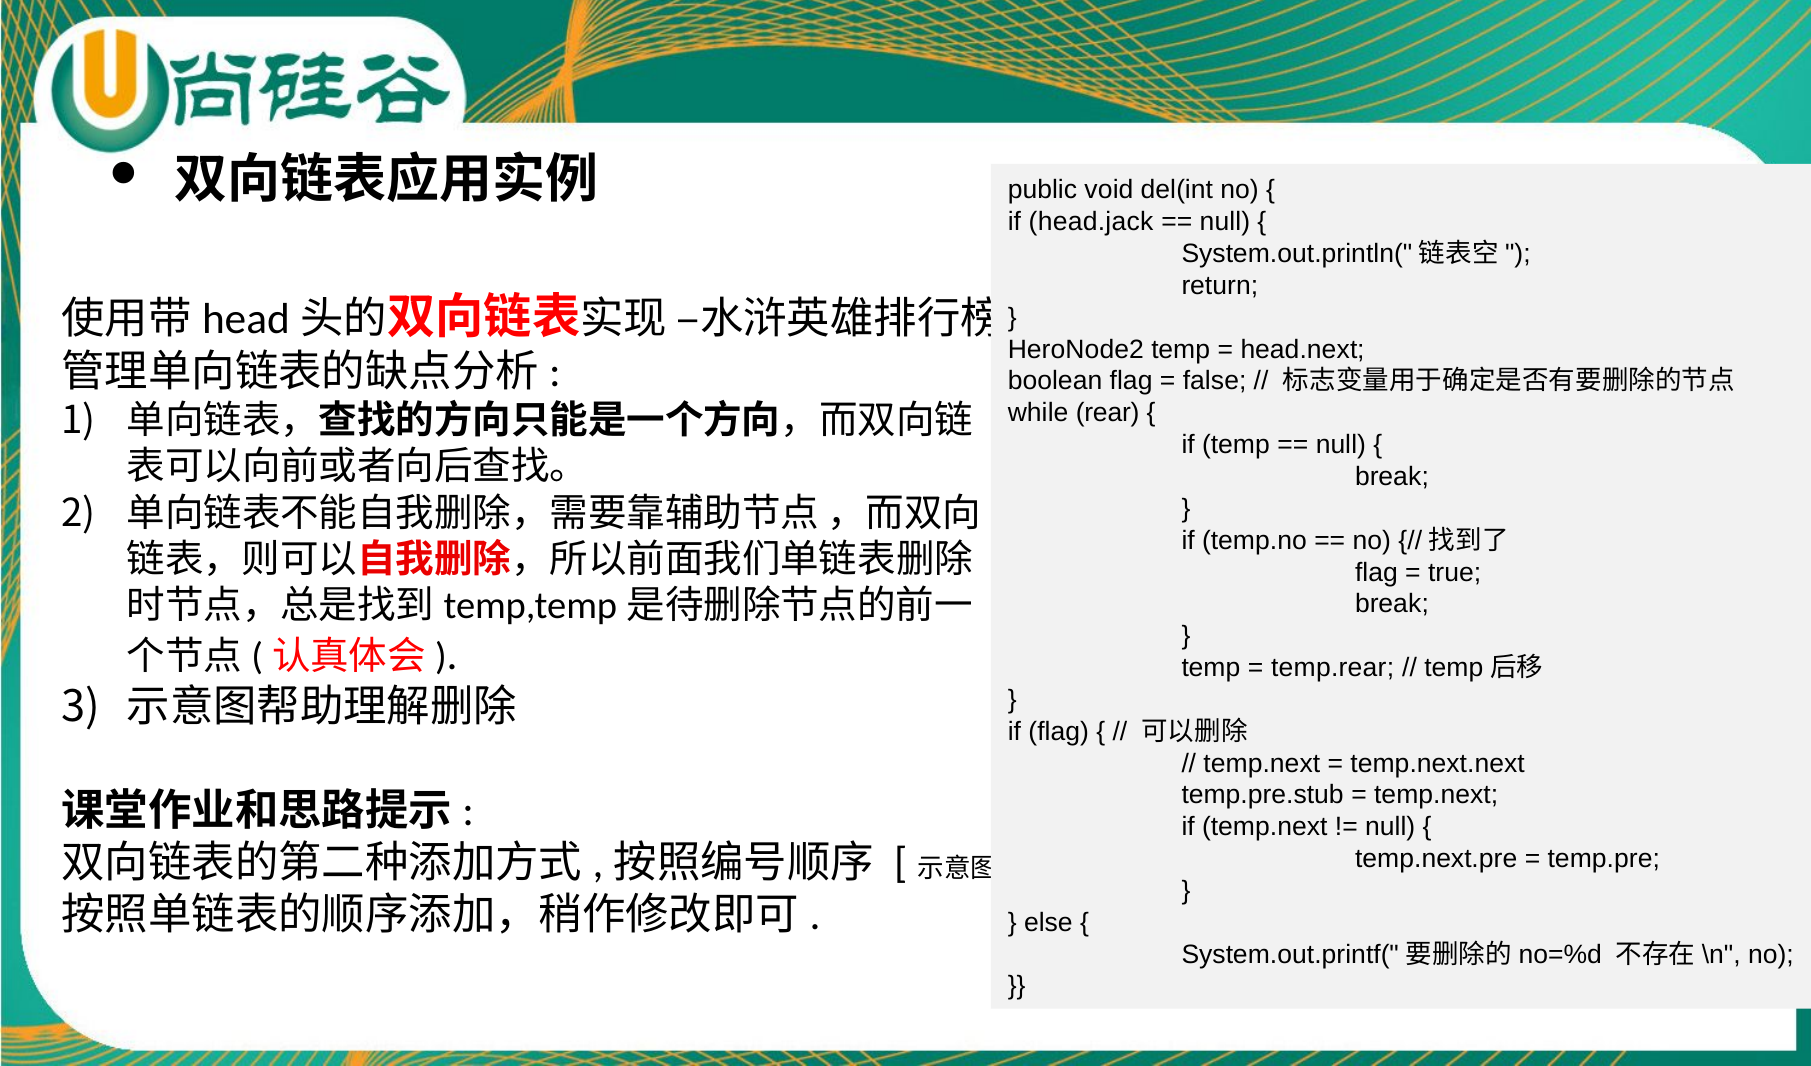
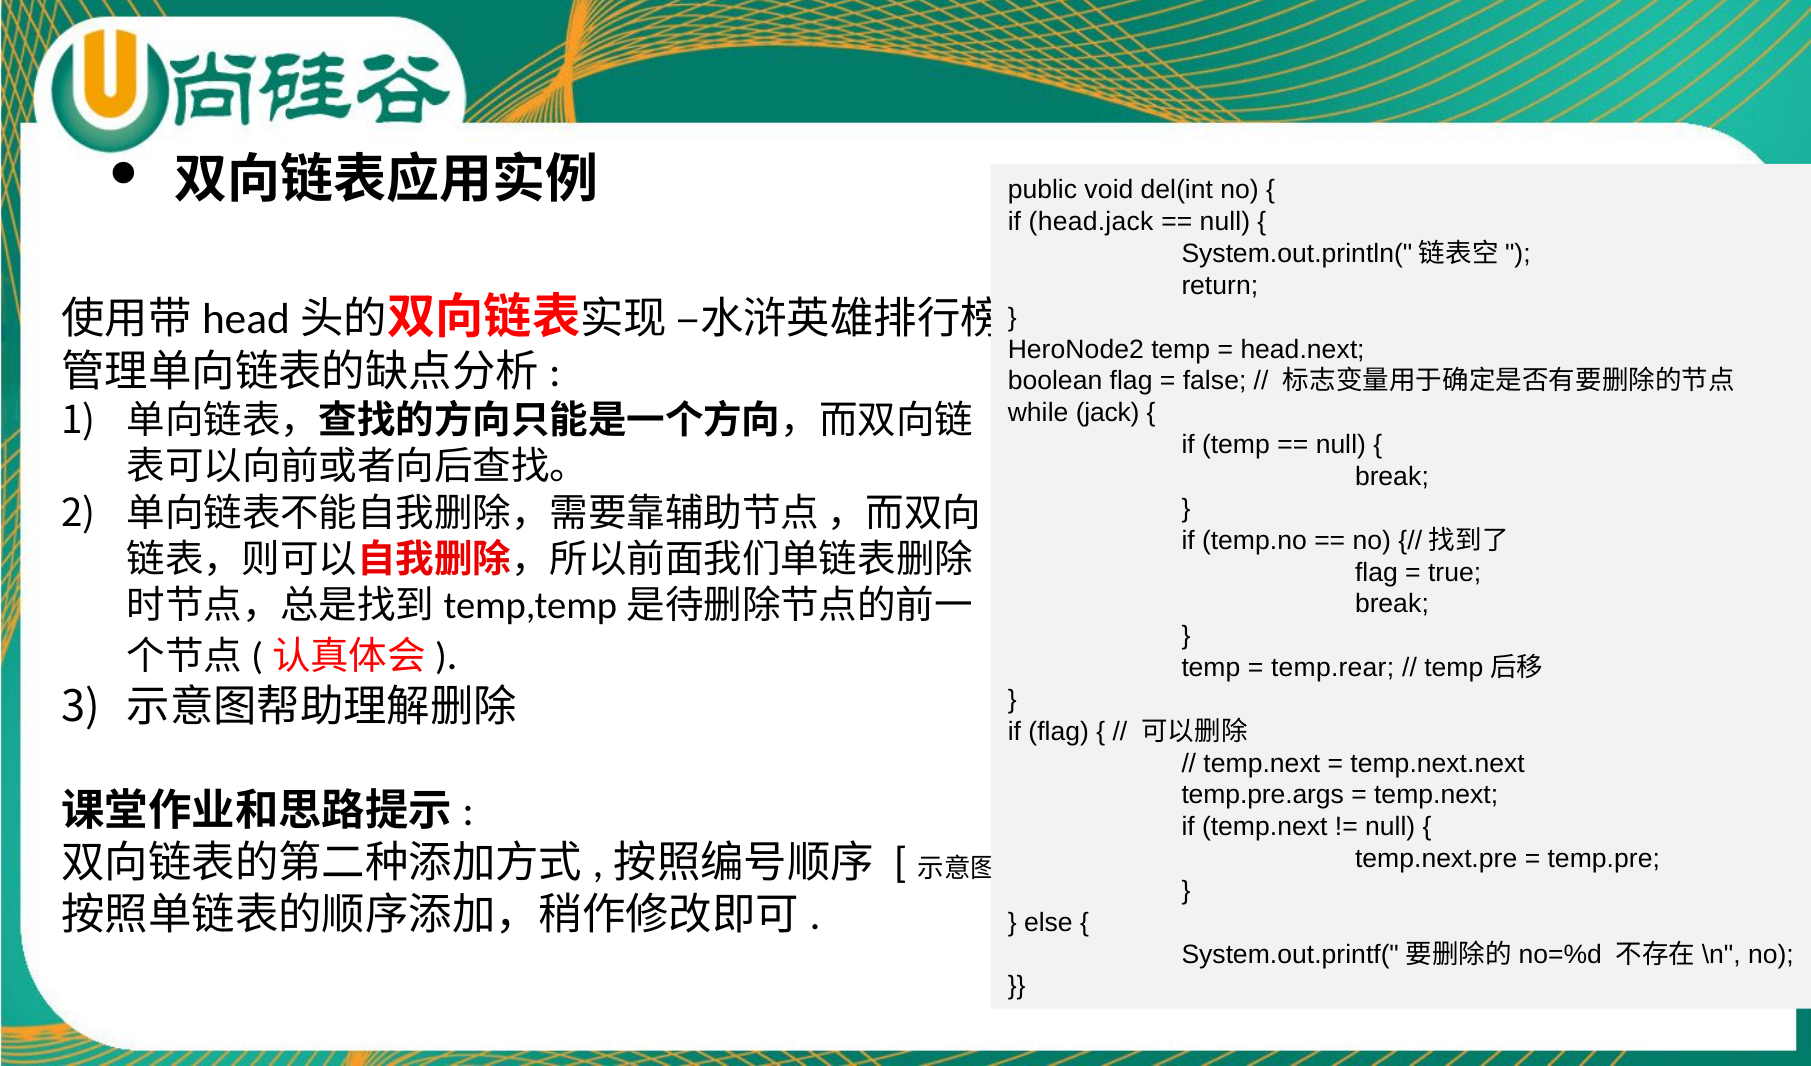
rear: rear -> jack
temp.pre.stub: temp.pre.stub -> temp.pre.args
